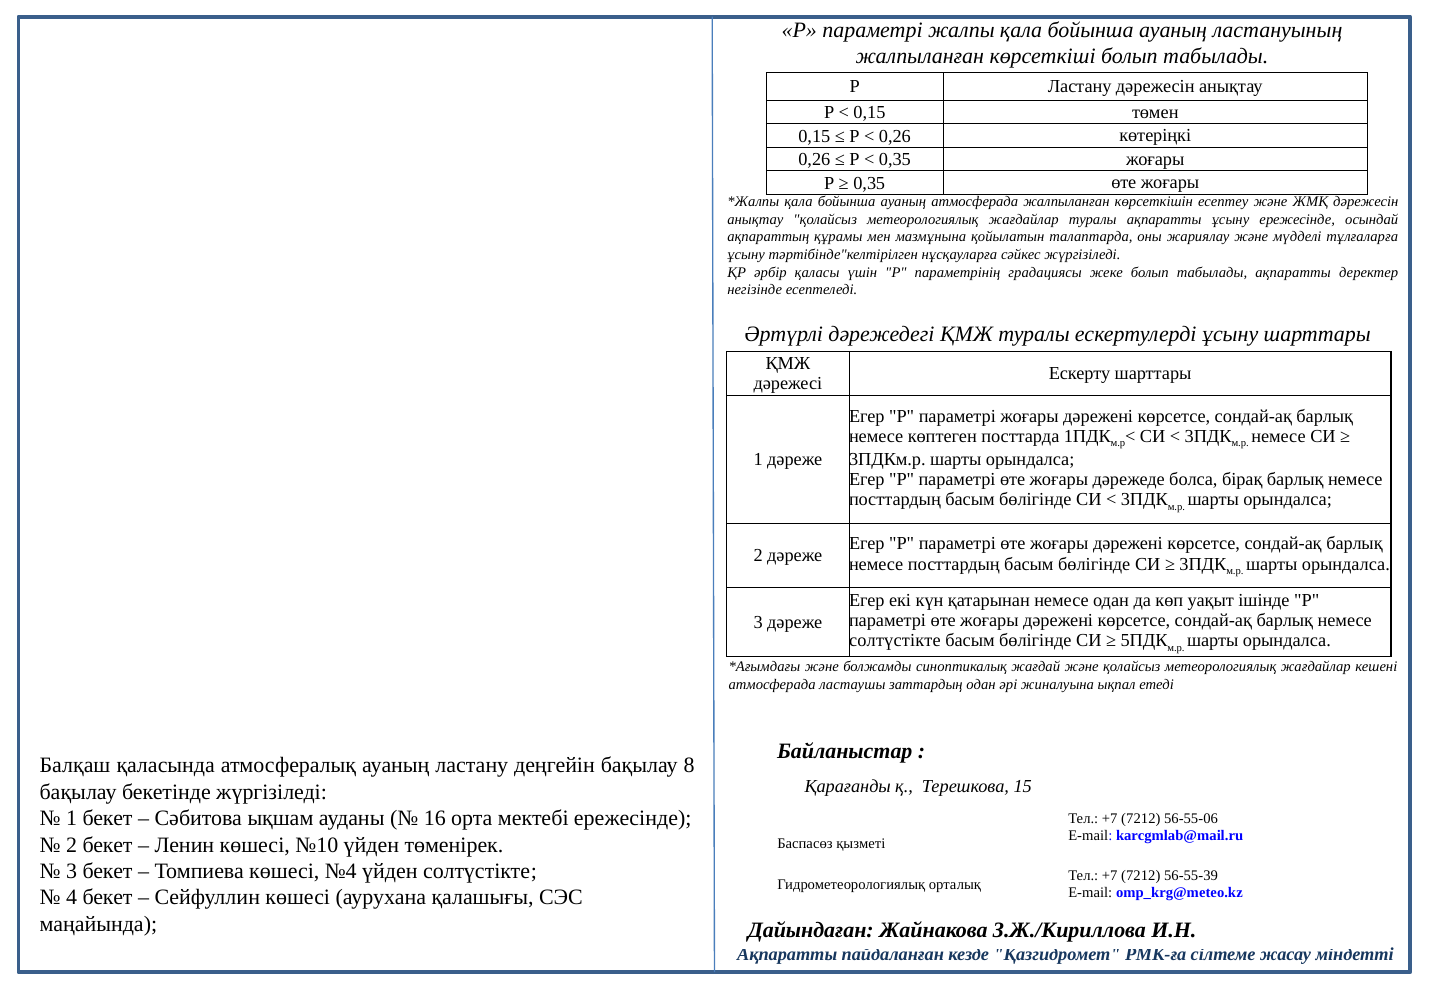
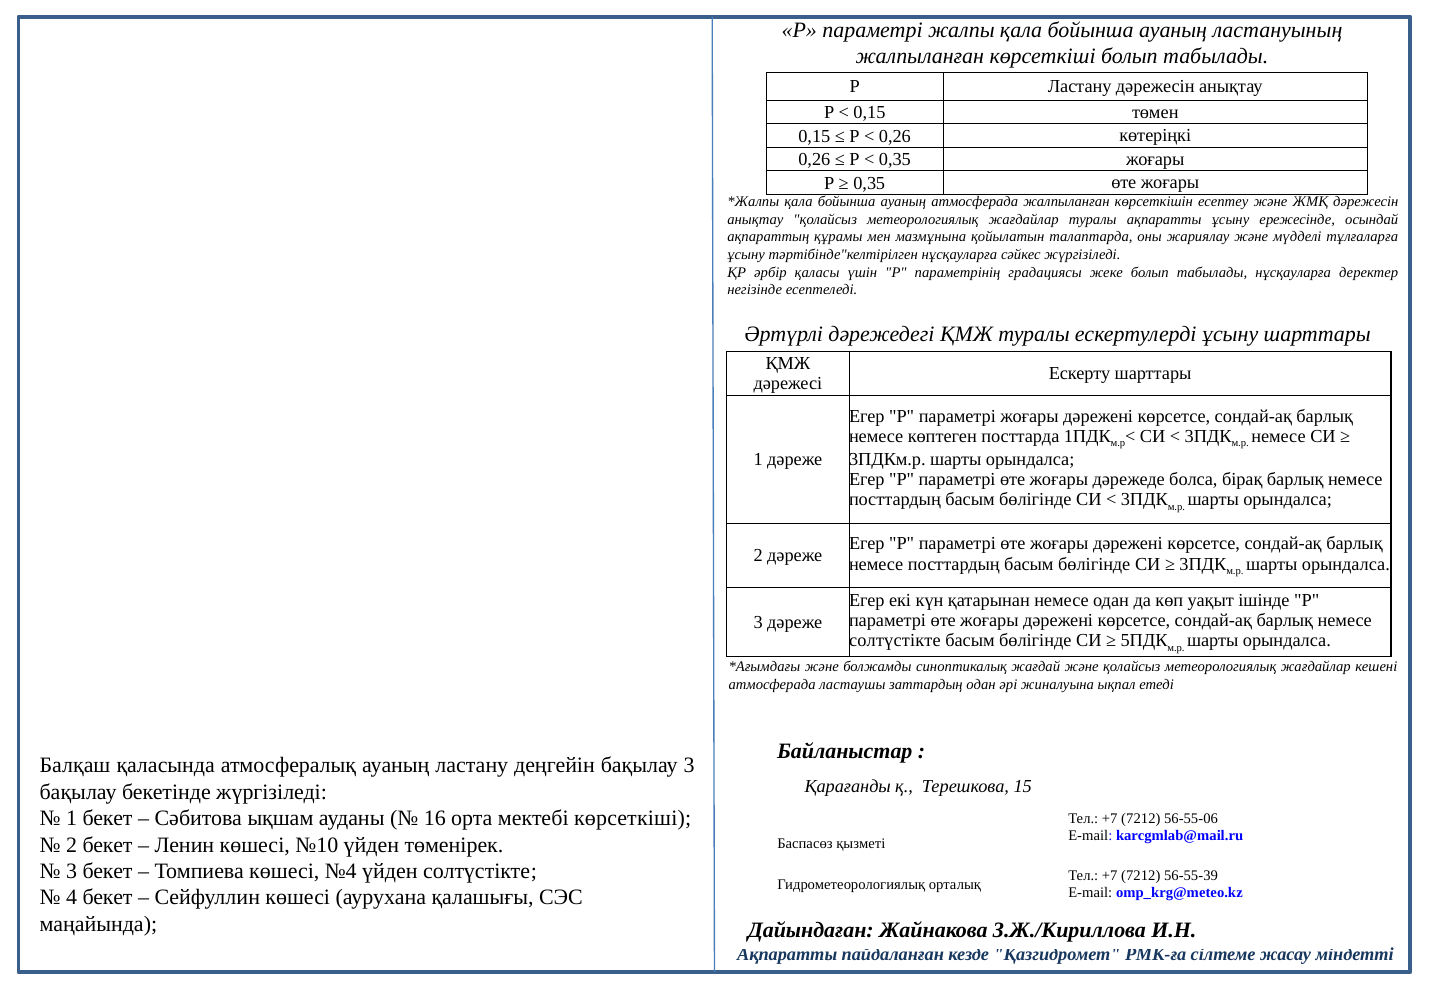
табылады ақпаратты: ақпаратты -> нұсқауларға
бақылау 8: 8 -> 3
мектебі ережесінде: ережесінде -> көрсеткіші
